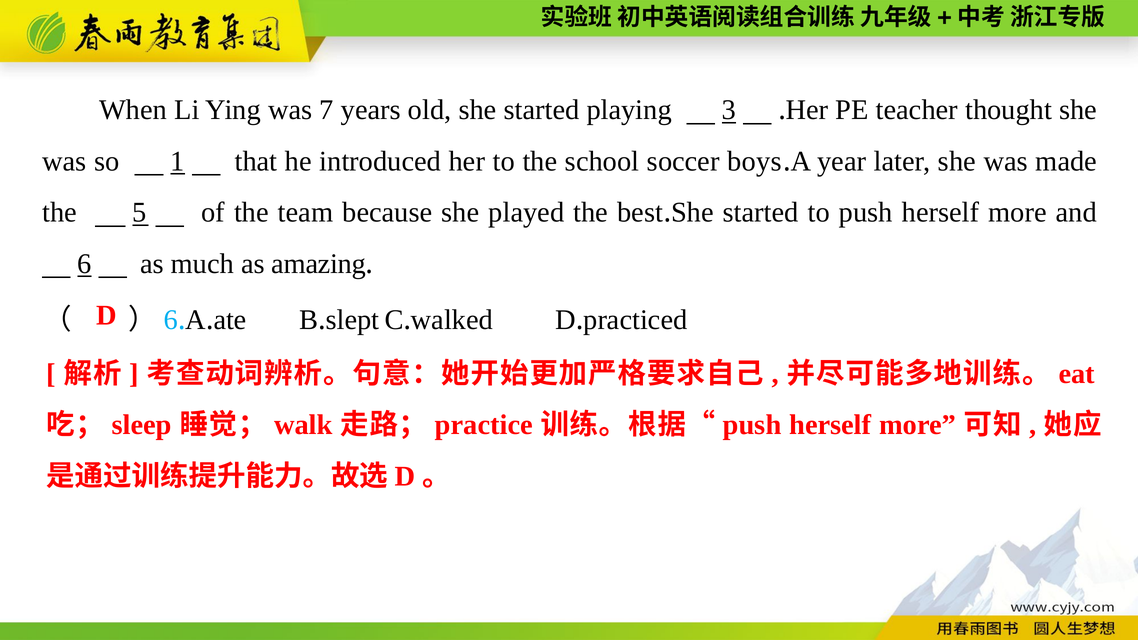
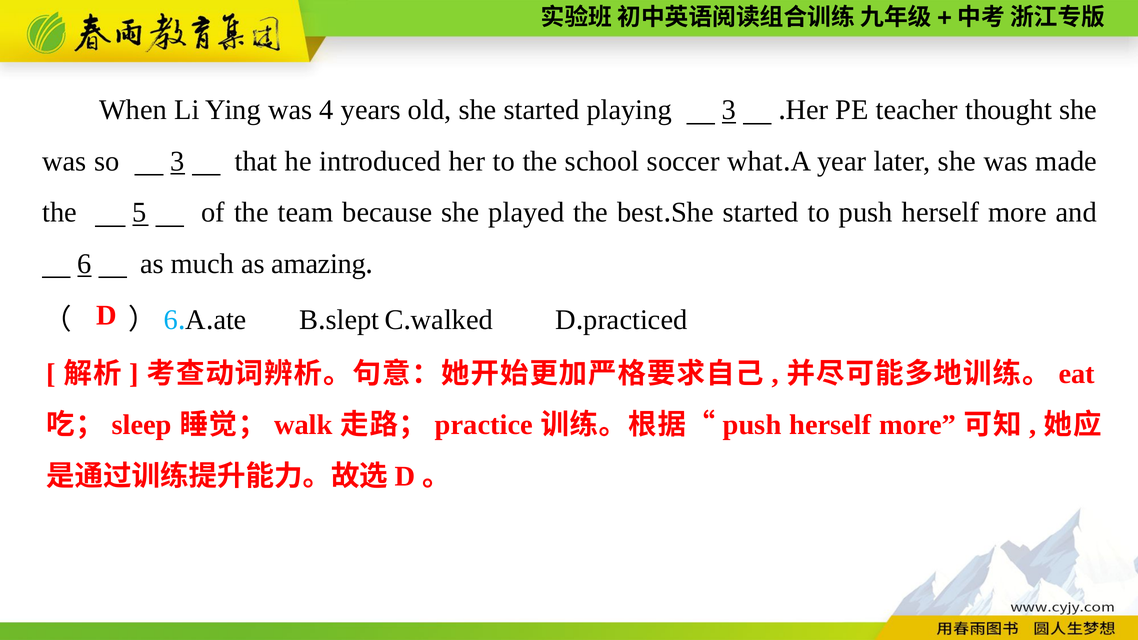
7: 7 -> 4
so 1: 1 -> 3
boys: boys -> what
